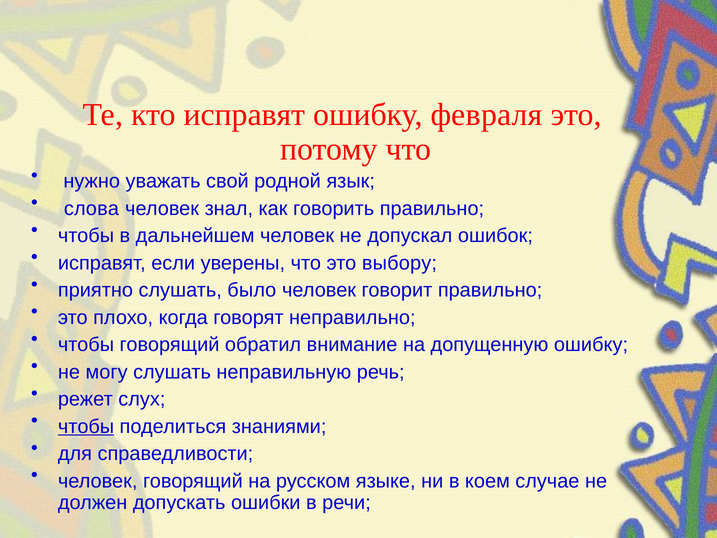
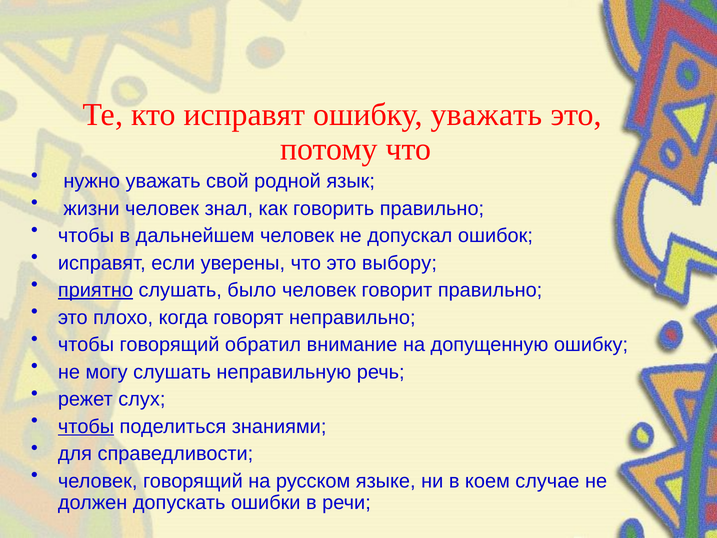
ошибку февраля: февраля -> уважать
слова: слова -> жизни
приятно underline: none -> present
